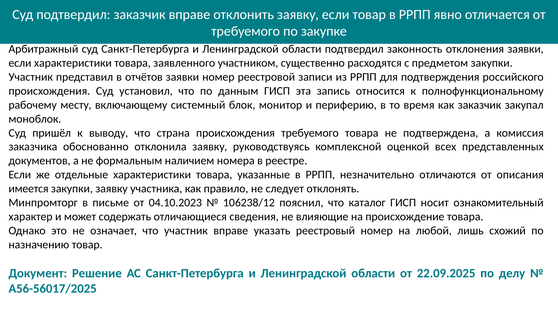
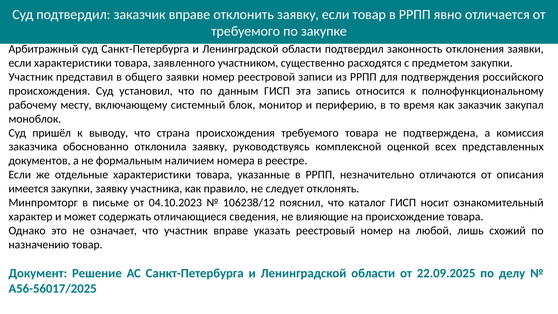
отчётов: отчётов -> общего
